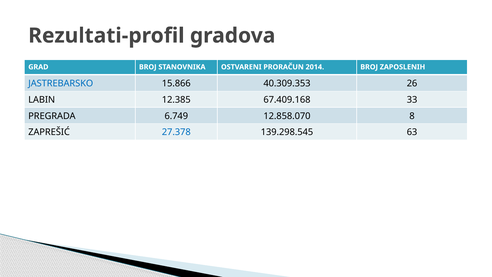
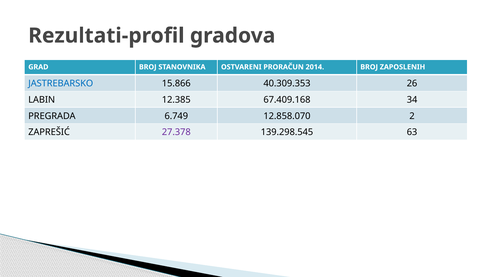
33: 33 -> 34
8: 8 -> 2
27.378 colour: blue -> purple
